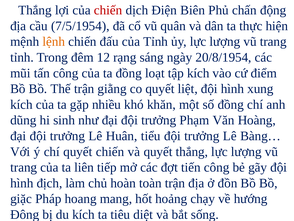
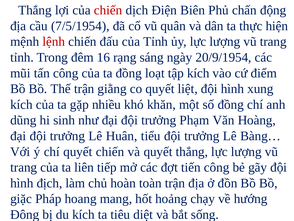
lệnh colour: orange -> red
12: 12 -> 16
20/8/1954: 20/8/1954 -> 20/9/1954
